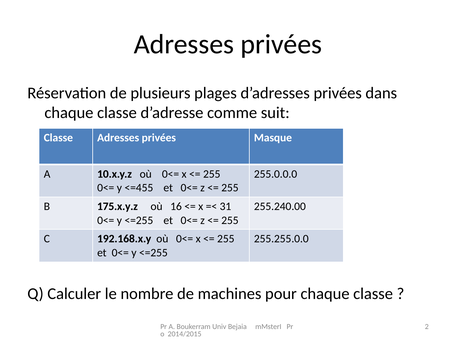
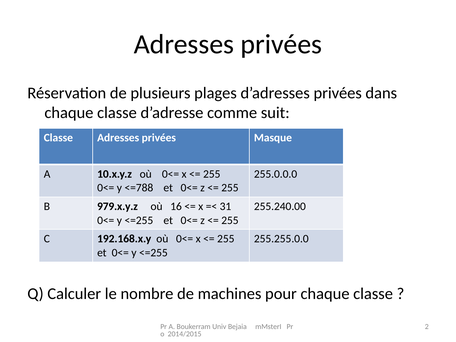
<=455: <=455 -> <=788
175.x.y.z: 175.x.y.z -> 979.x.y.z
